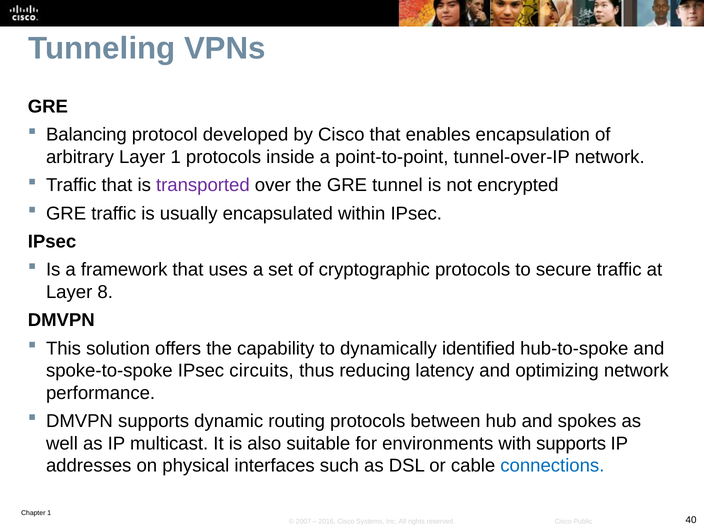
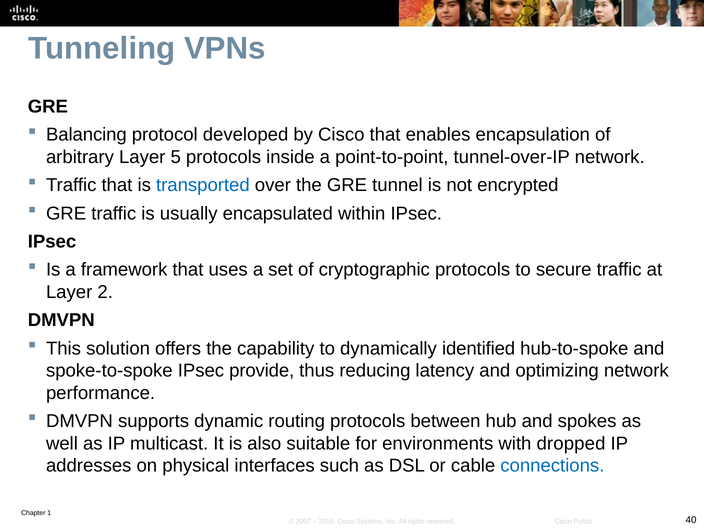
Layer 1: 1 -> 5
transported colour: purple -> blue
8: 8 -> 2
circuits: circuits -> provide
with supports: supports -> dropped
